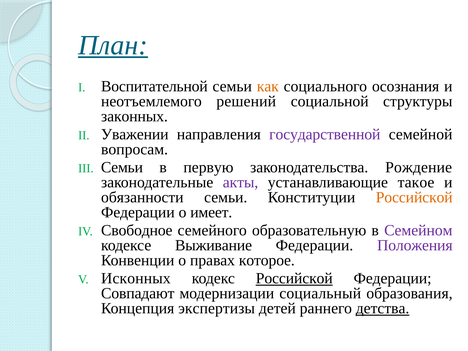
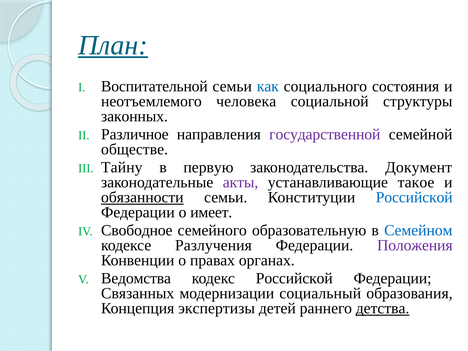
как colour: orange -> blue
осознания: осознания -> состояния
решений: решений -> человека
Уважении: Уважении -> Различное
вопросам: вопросам -> обществе
Семьи at (122, 167): Семьи -> Тайну
Рождение: Рождение -> Документ
обязанности underline: none -> present
Российской at (414, 197) colour: orange -> blue
Семейном colour: purple -> blue
Выживание: Выживание -> Разлучения
которое: которое -> органах
Исконных: Исконных -> Ведомства
Российской at (294, 278) underline: present -> none
Совпадают: Совпадают -> Связанных
